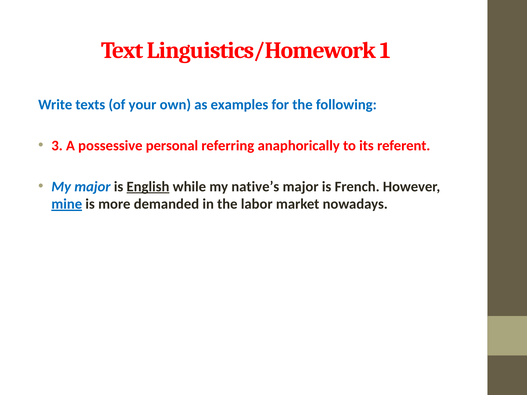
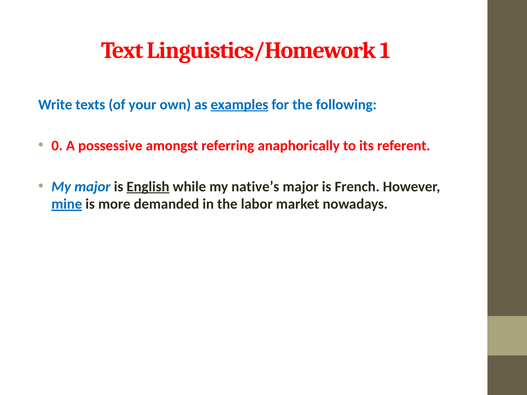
examples underline: none -> present
3: 3 -> 0
personal: personal -> amongst
